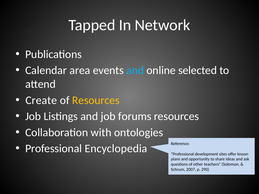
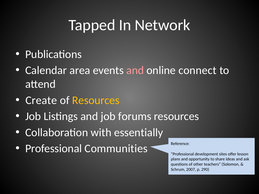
and at (135, 70) colour: light blue -> pink
selected: selected -> connect
ontologies: ontologies -> essentially
Encyclopedia: Encyclopedia -> Communities
